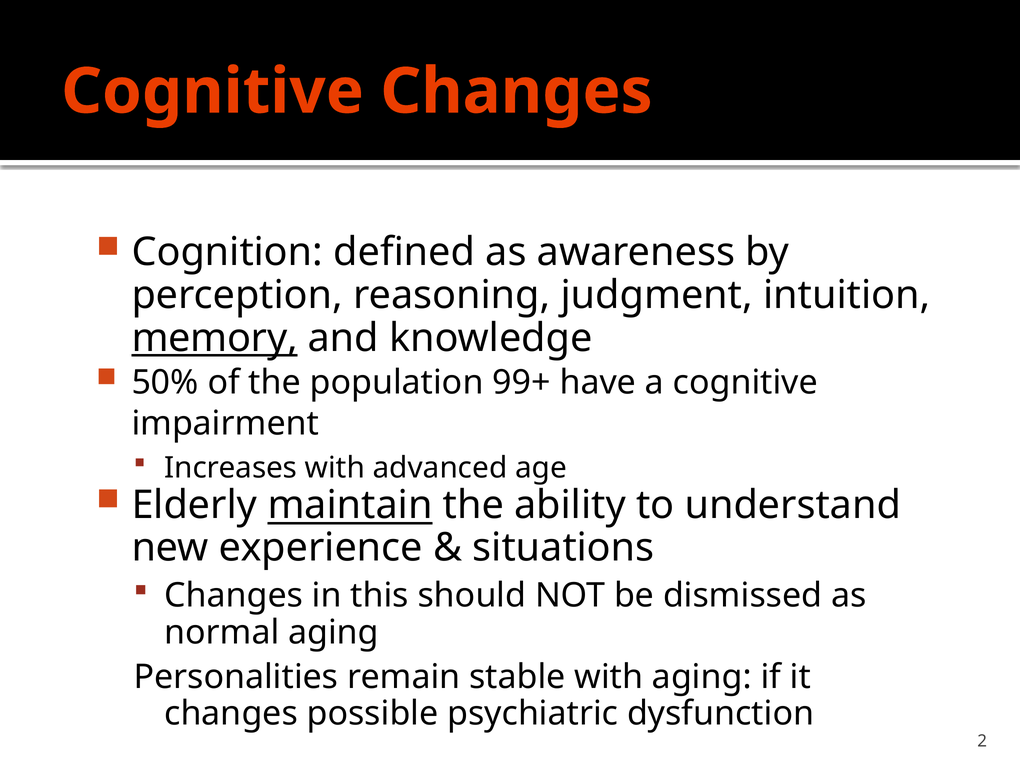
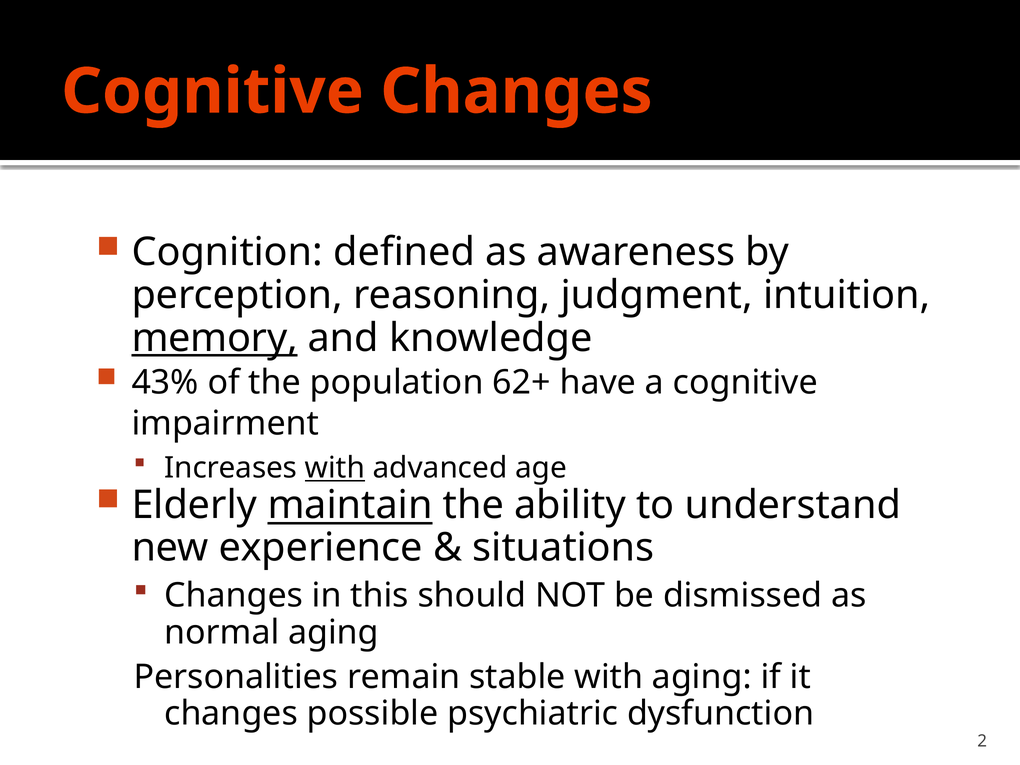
50%: 50% -> 43%
99+: 99+ -> 62+
with at (335, 468) underline: none -> present
